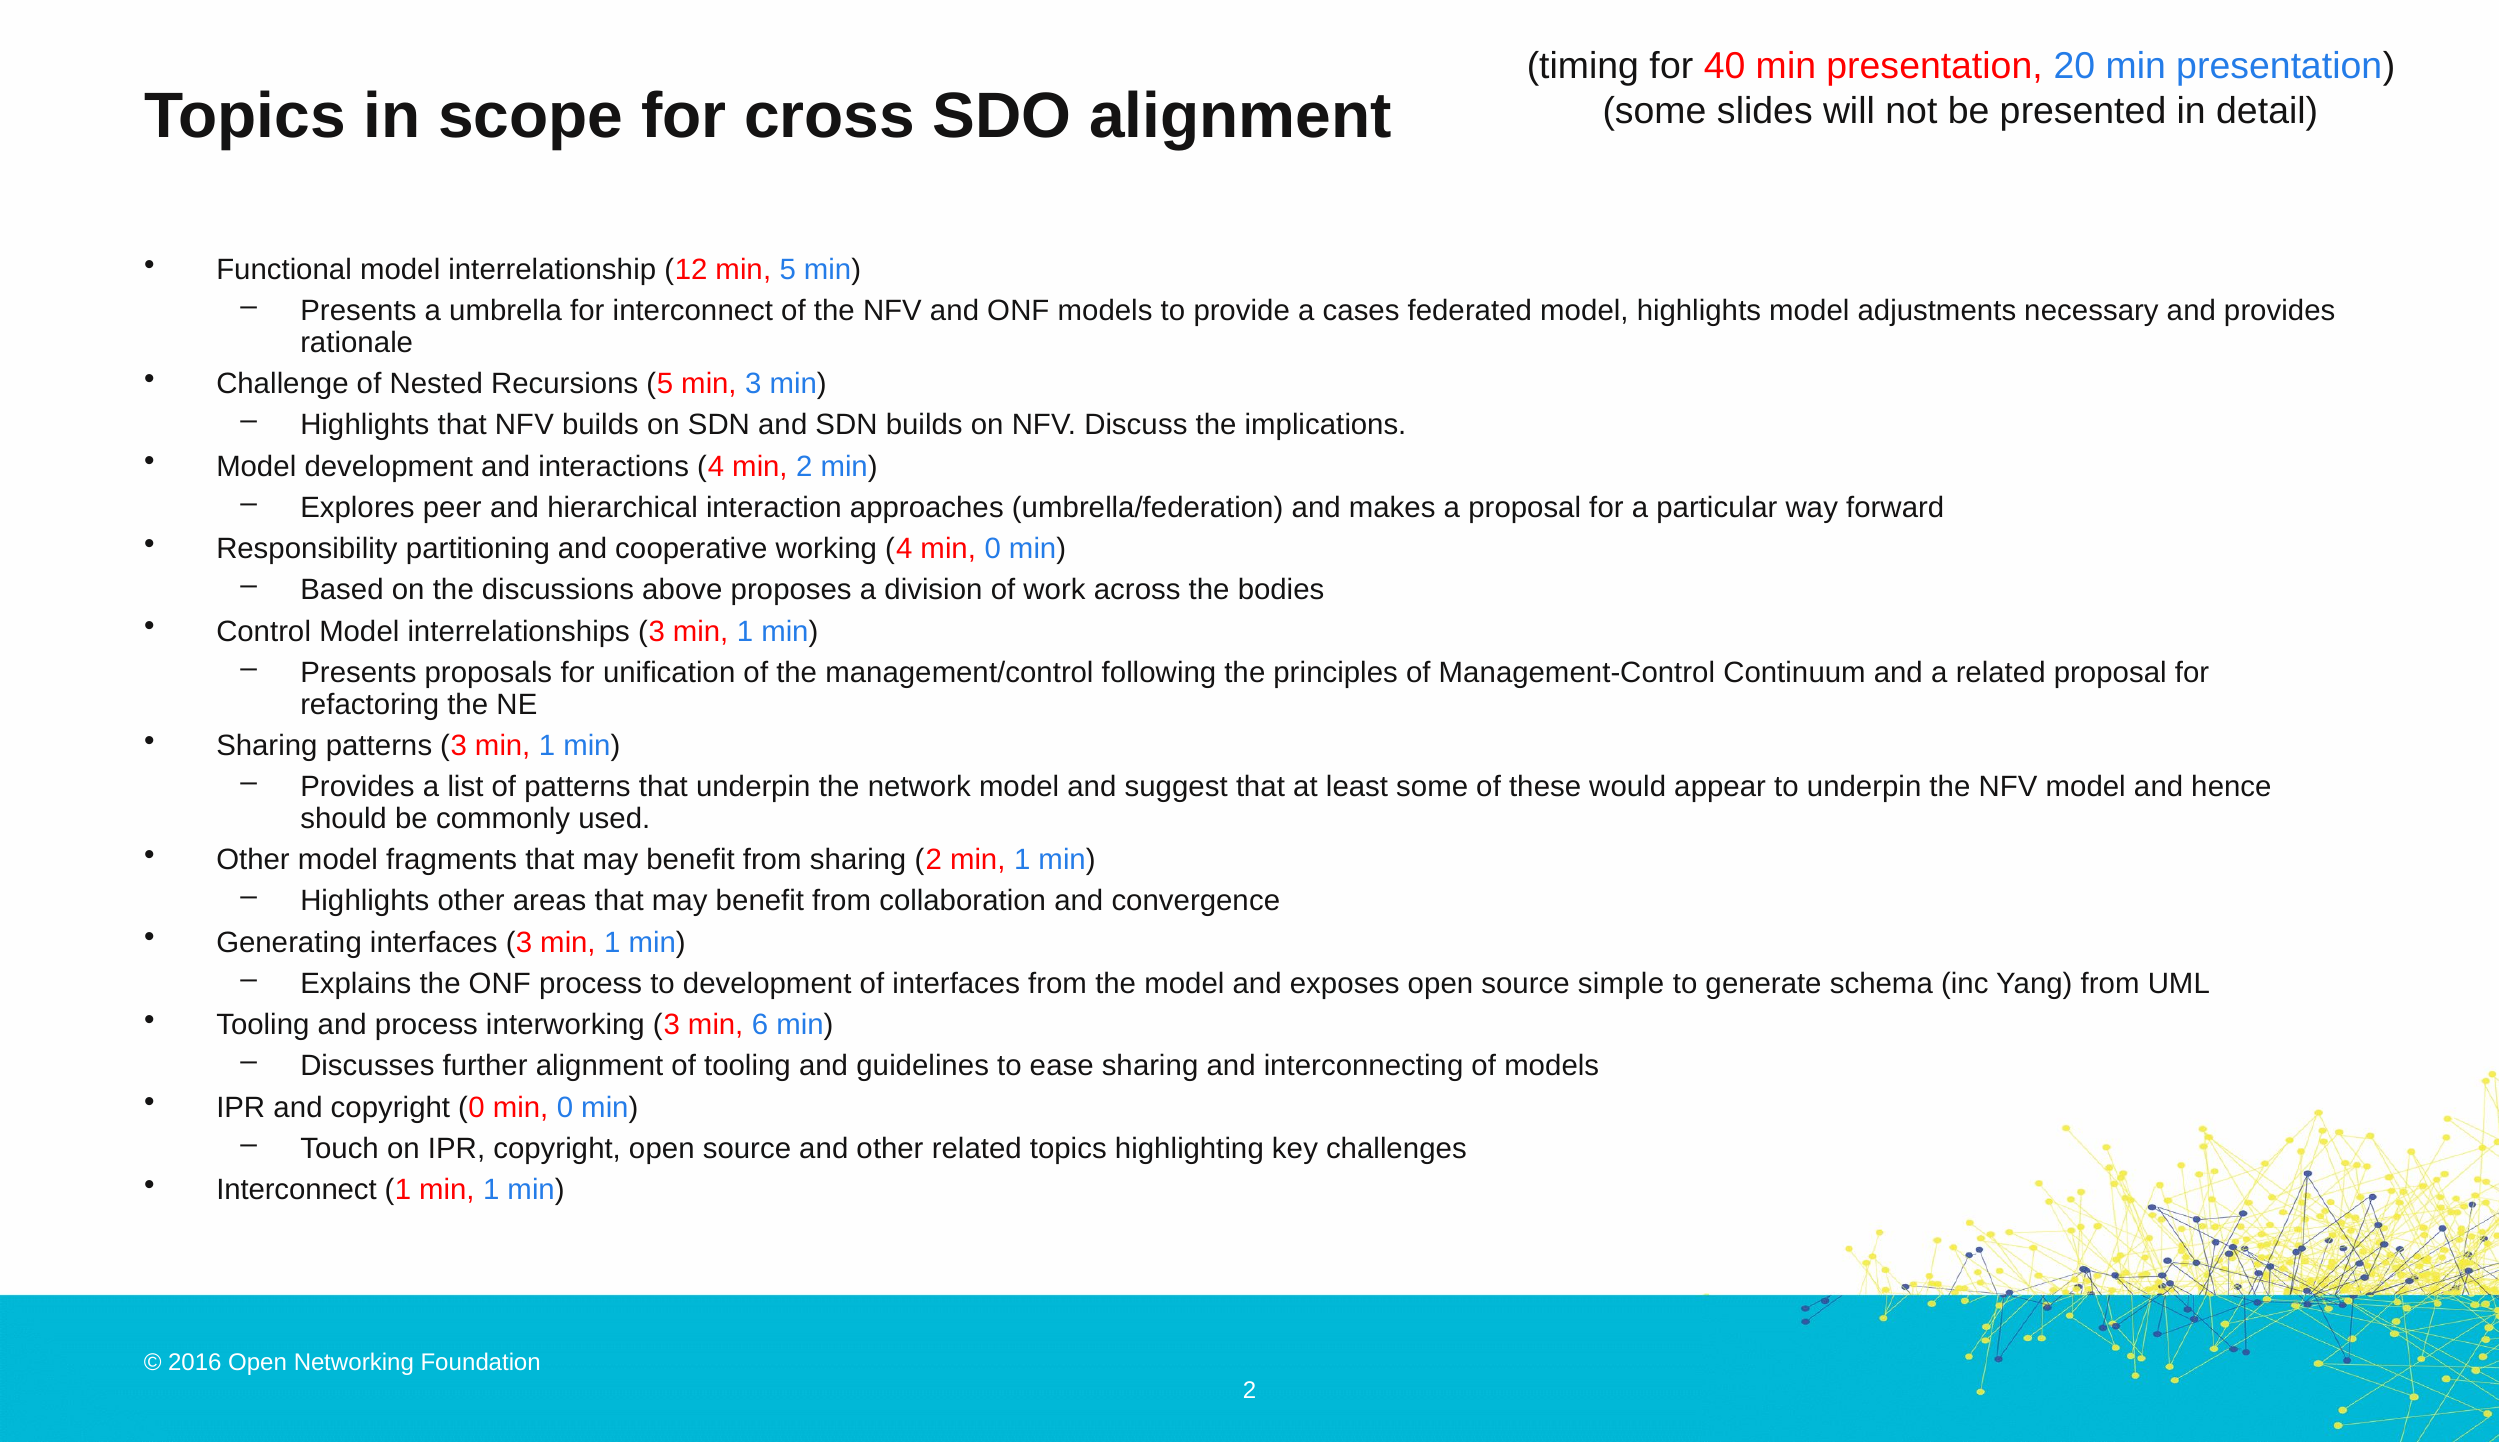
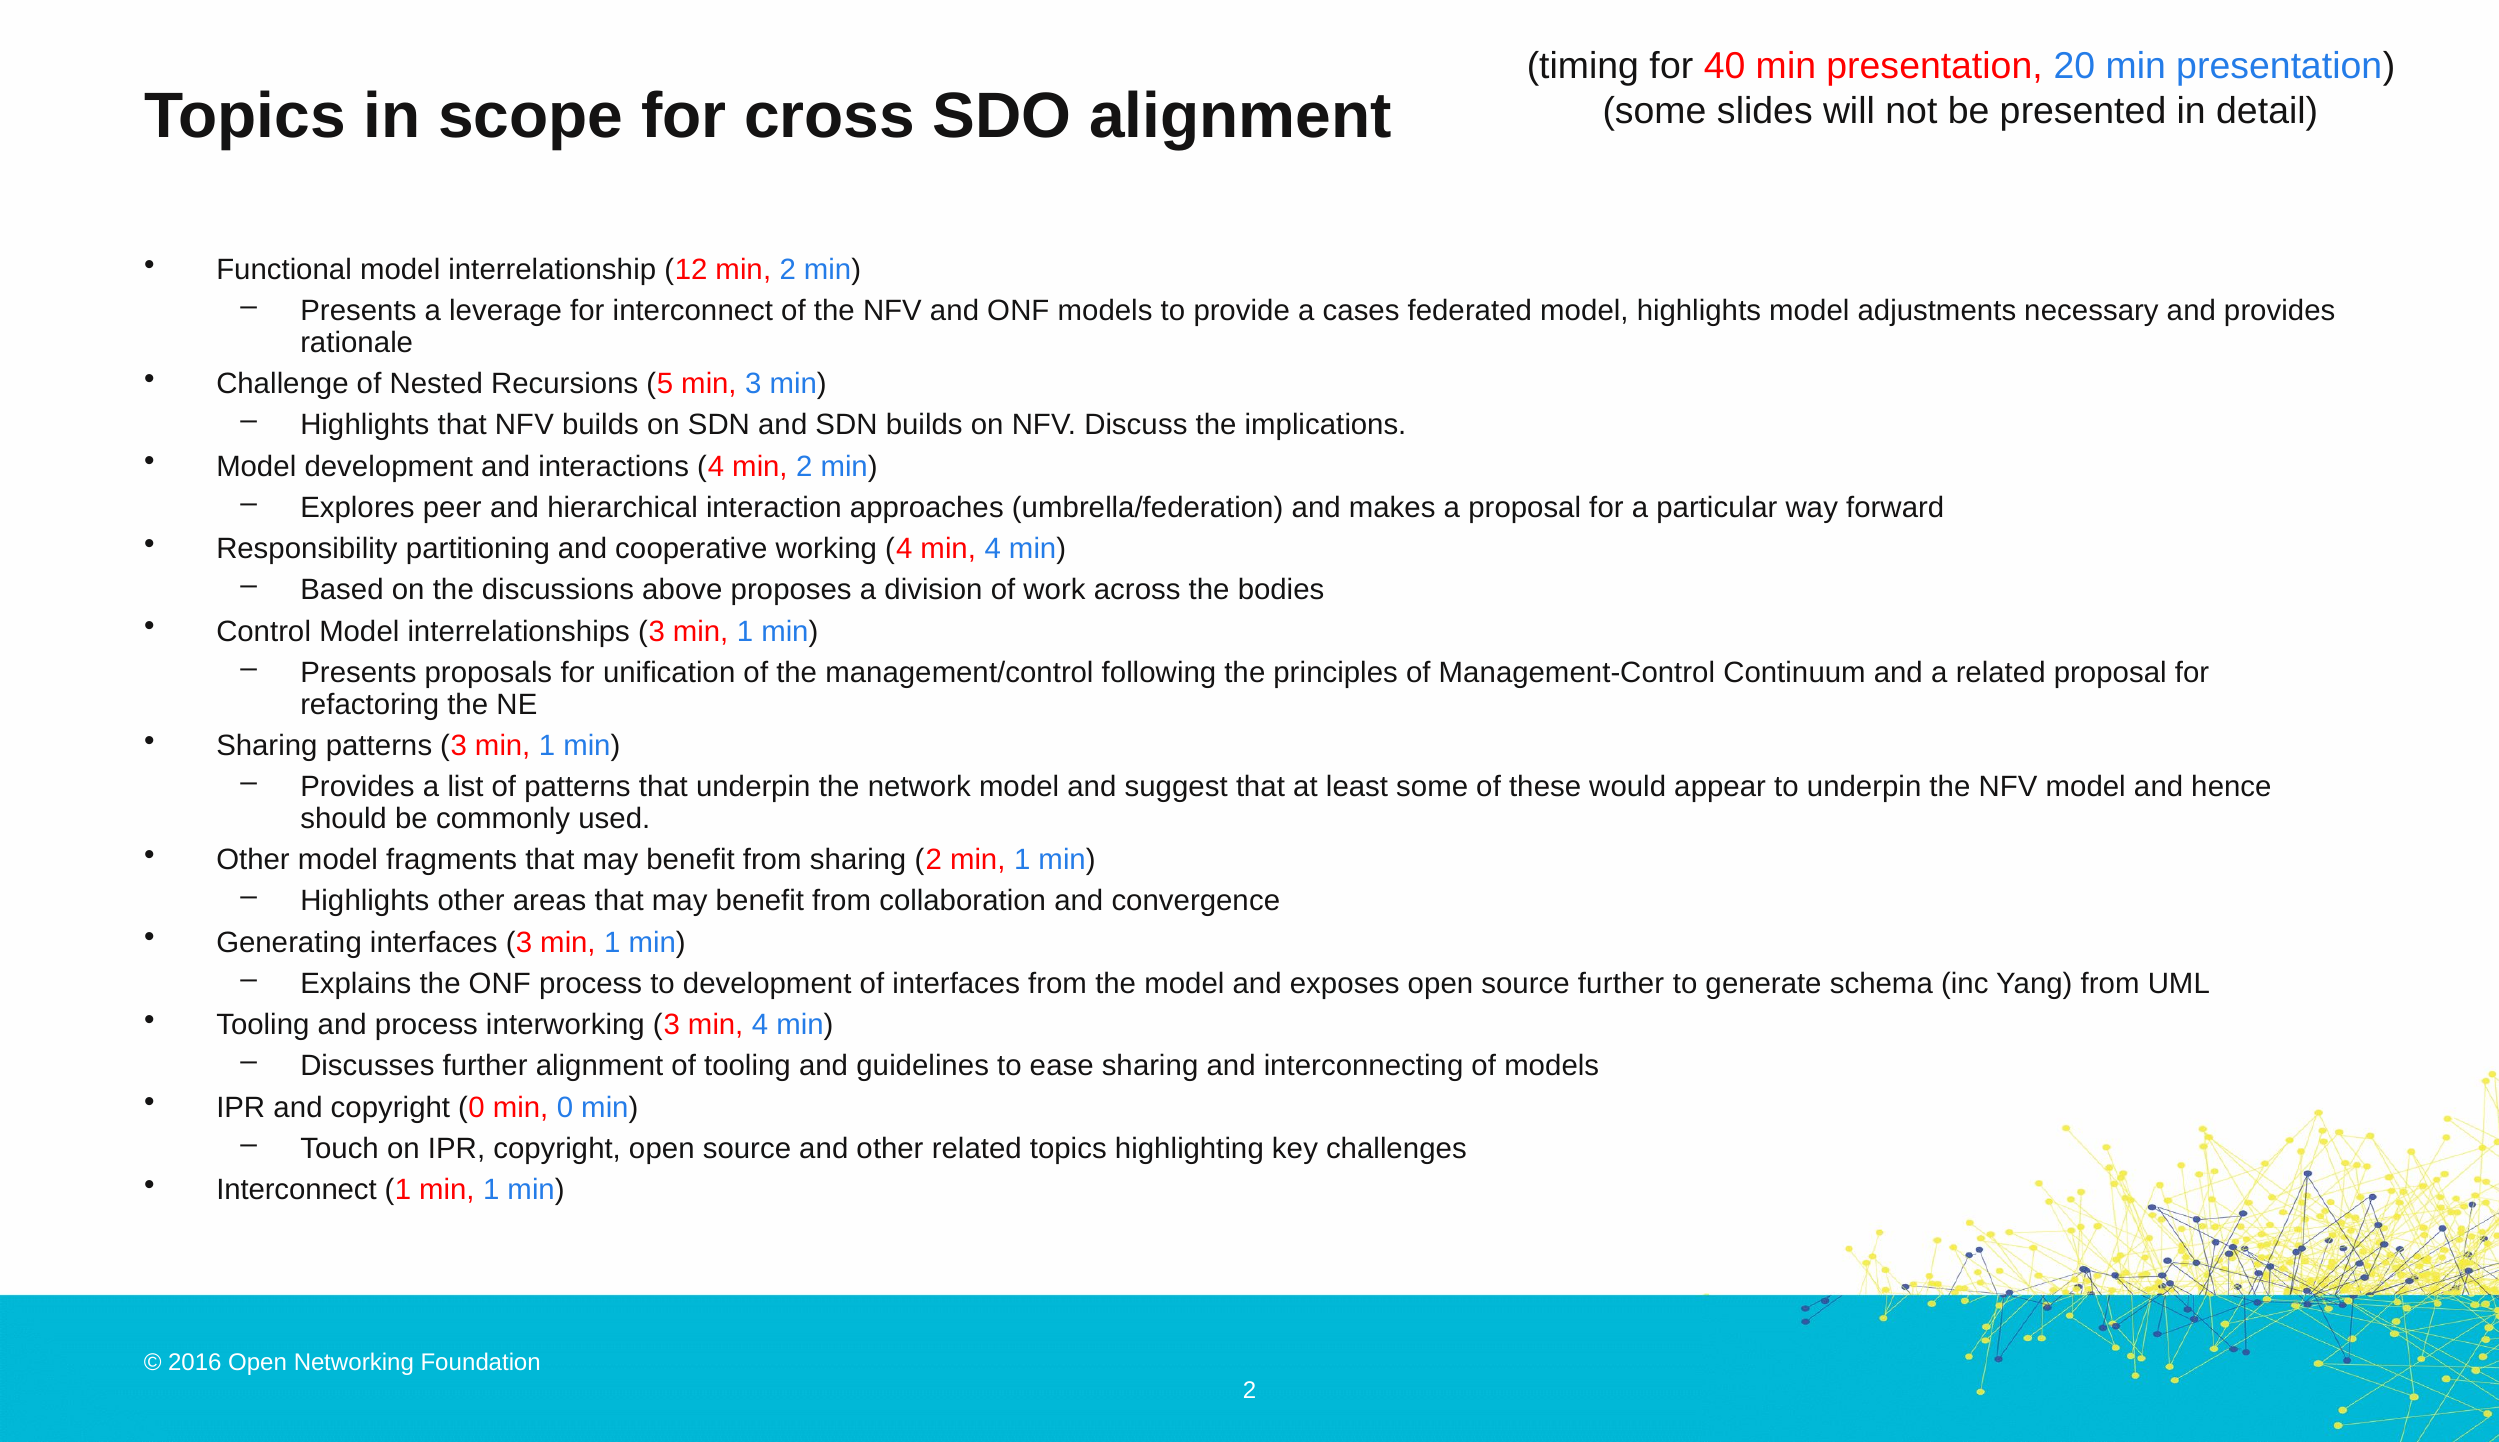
12 min 5: 5 -> 2
umbrella: umbrella -> leverage
4 min 0: 0 -> 4
source simple: simple -> further
3 min 6: 6 -> 4
